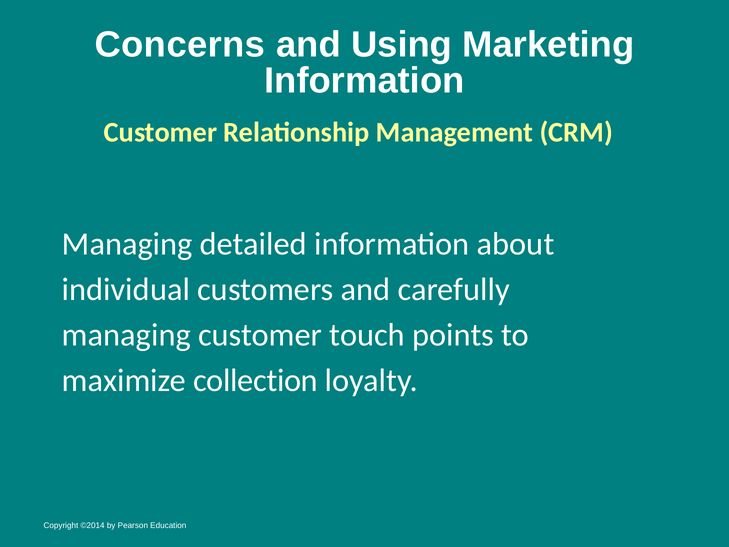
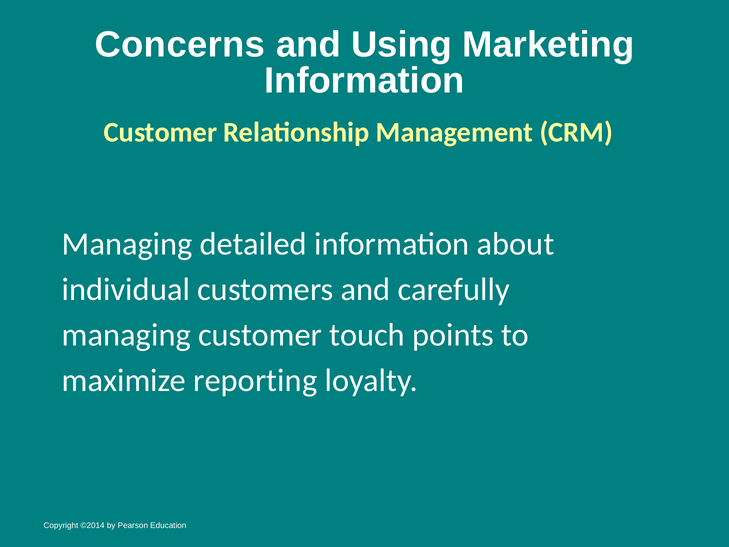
collection: collection -> reporting
